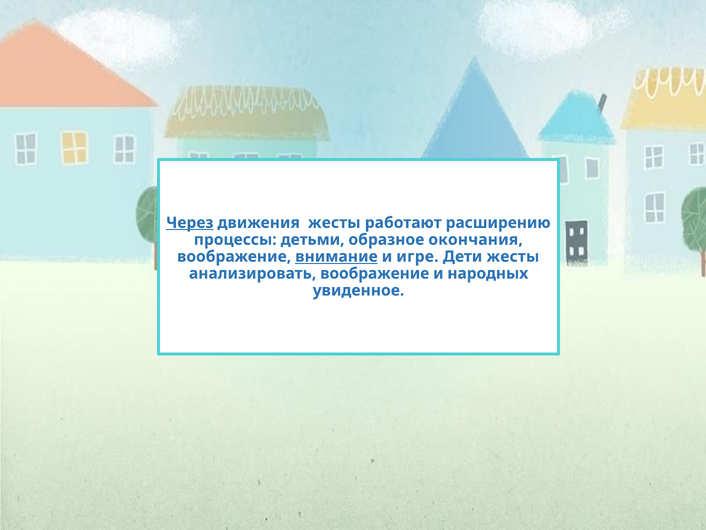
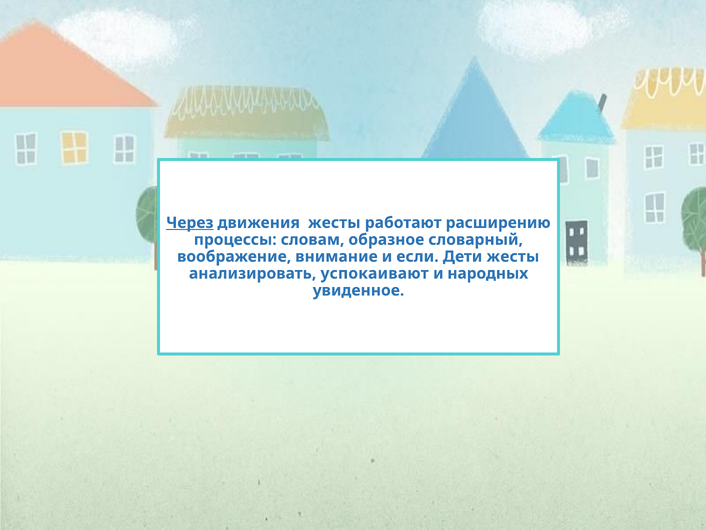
детьми: детьми -> словам
окончания: окончания -> словарный
внимание underline: present -> none
игре: игре -> если
анализировать воображение: воображение -> успокаивают
